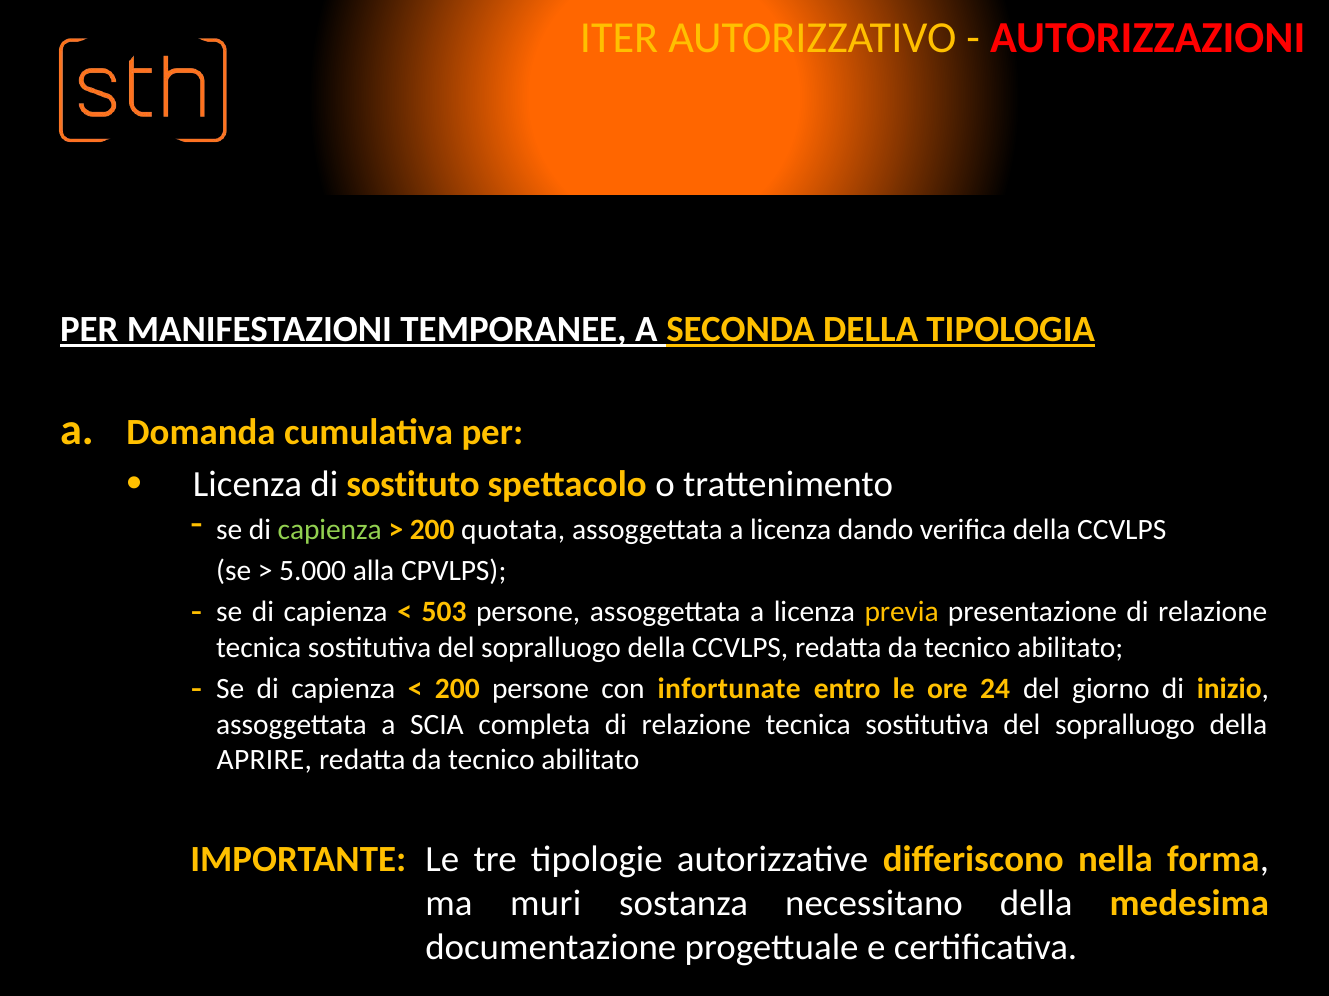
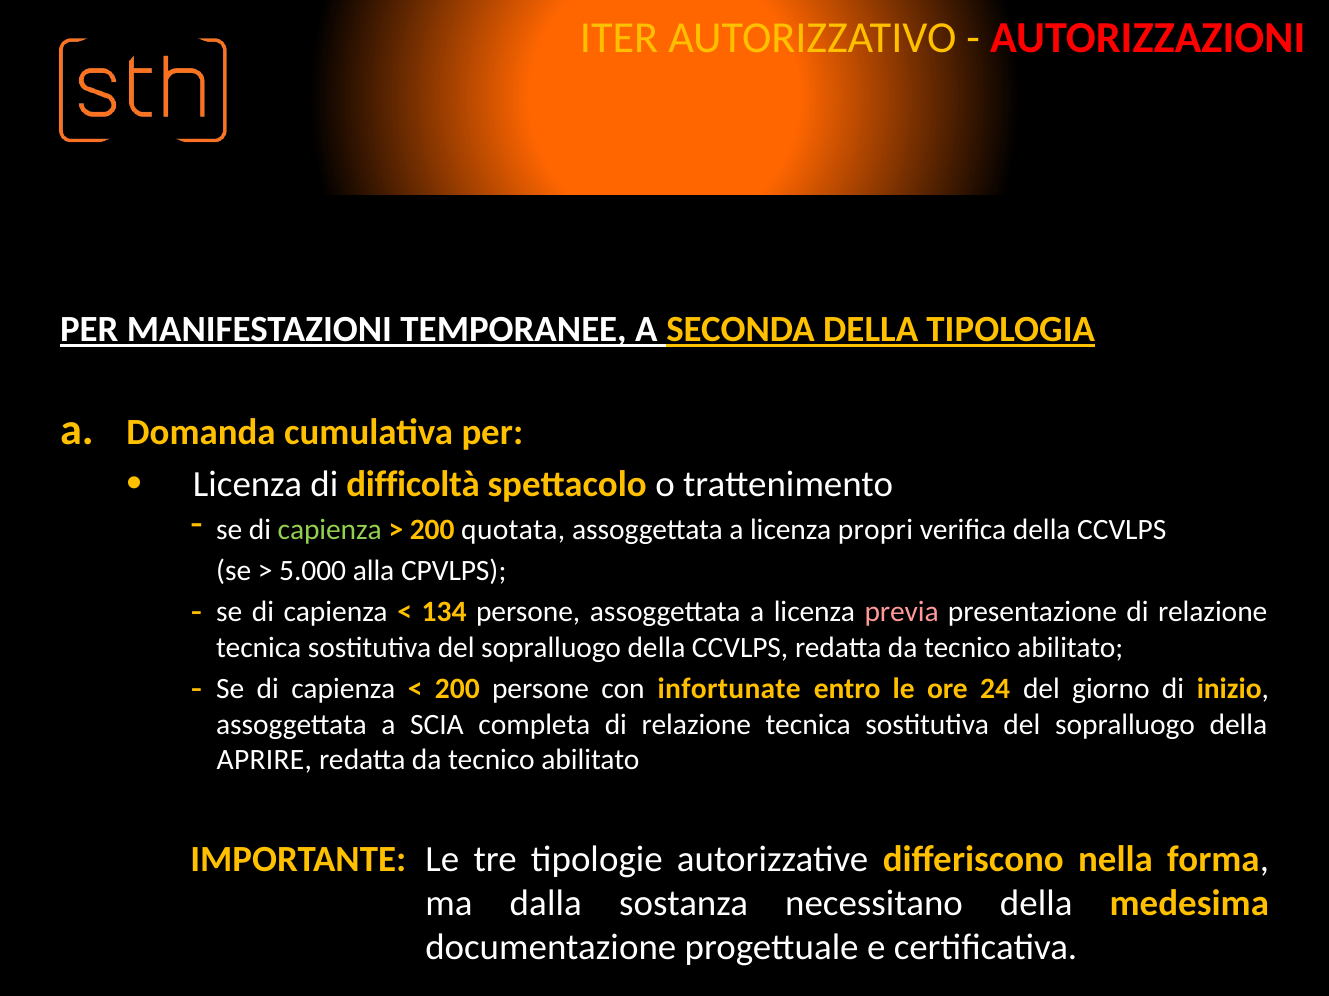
sostituto: sostituto -> difficoltà
dando: dando -> propri
503: 503 -> 134
previa colour: yellow -> pink
muri: muri -> dalla
